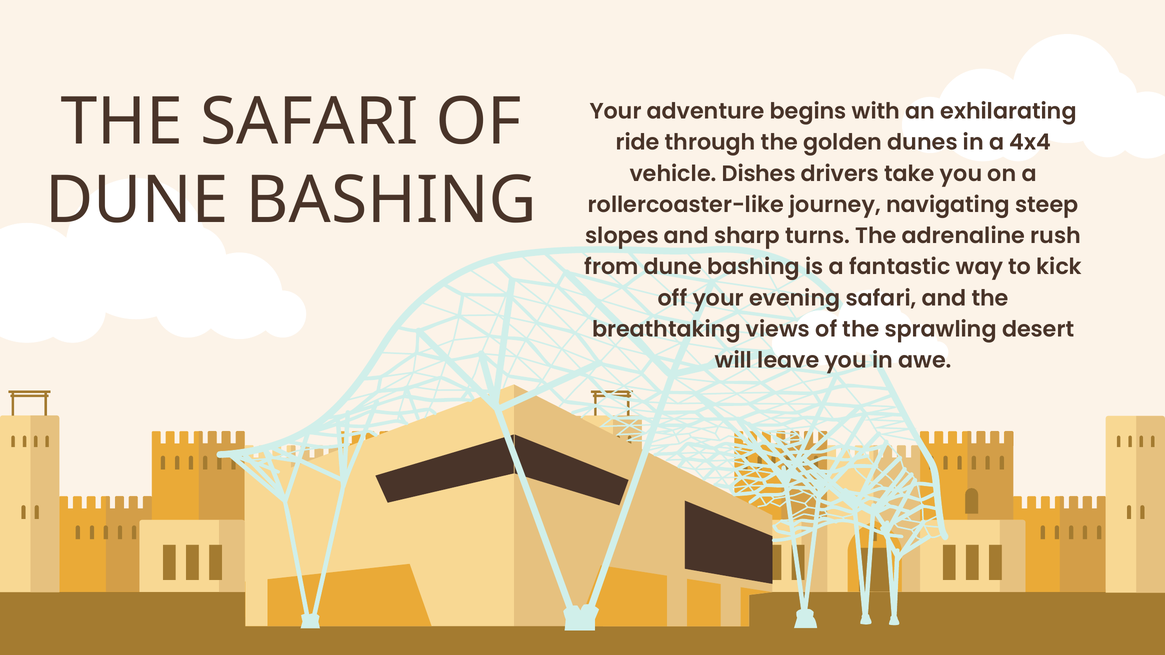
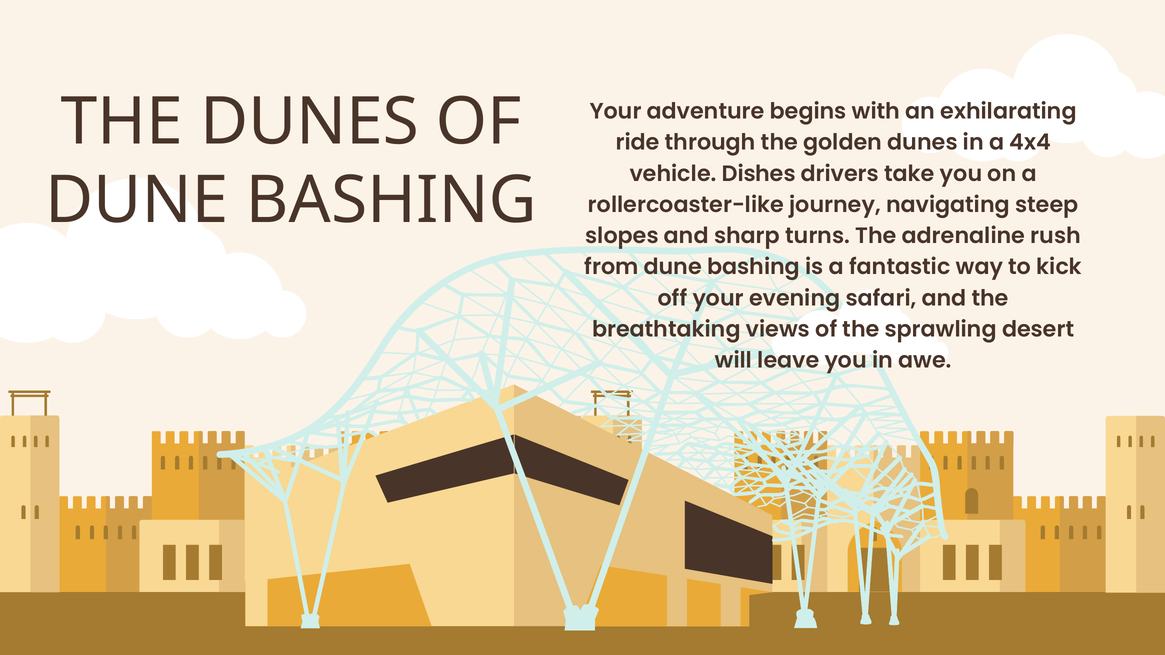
THE SAFARI: SAFARI -> DUNES
